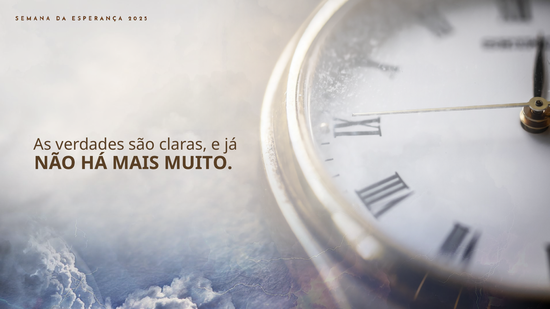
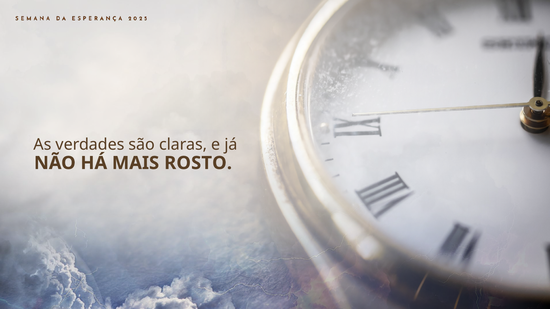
MUITO: MUITO -> ROSTO
